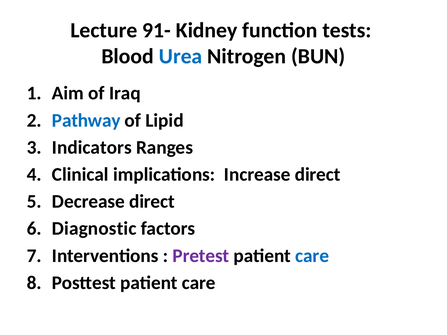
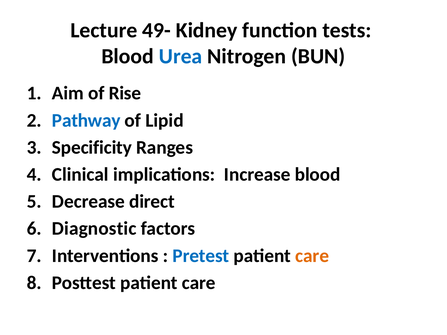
91-: 91- -> 49-
Iraq: Iraq -> Rise
Indicators: Indicators -> Specificity
Increase direct: direct -> blood
Pretest colour: purple -> blue
care at (312, 256) colour: blue -> orange
